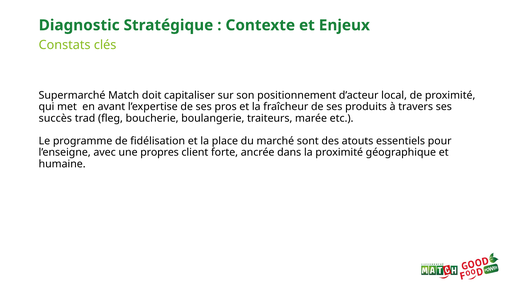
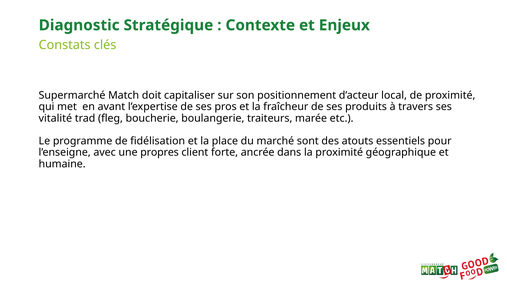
succès: succès -> vitalité
